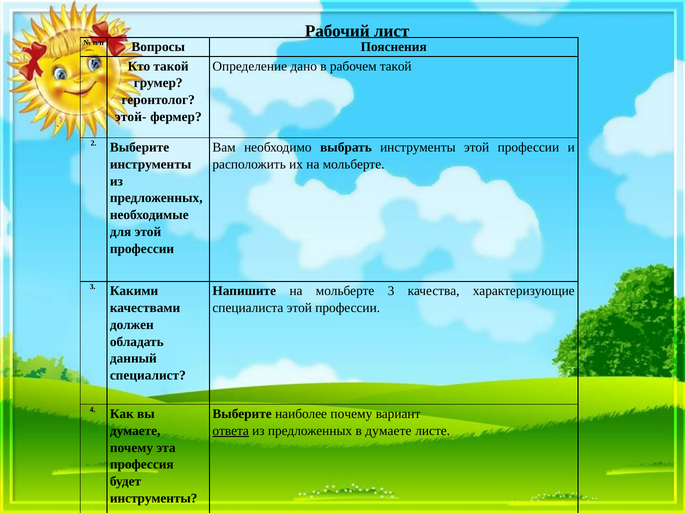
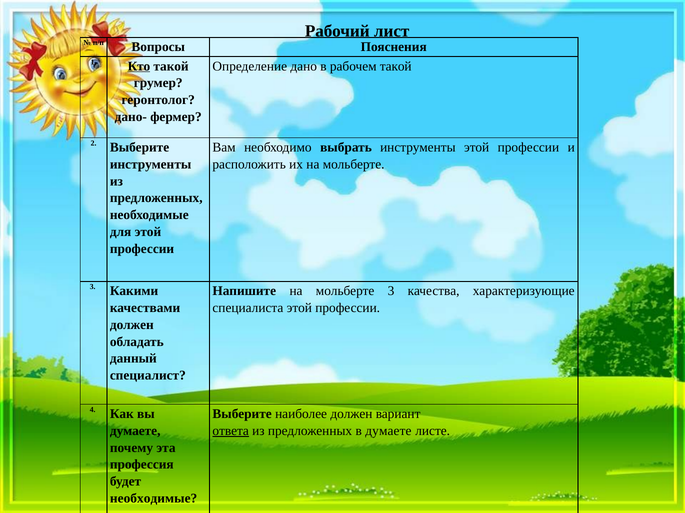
Кто underline: none -> present
этой-: этой- -> дано-
наиболее почему: почему -> должен
инструменты at (154, 499): инструменты -> необходимые
